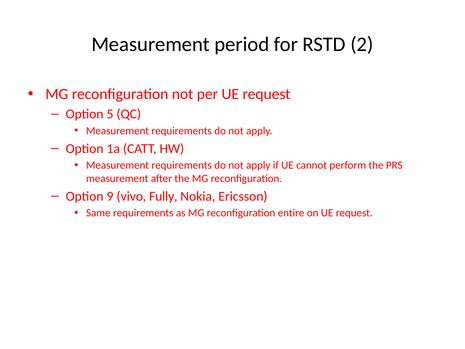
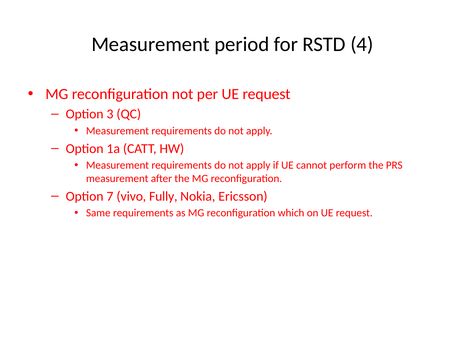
2: 2 -> 4
5: 5 -> 3
9: 9 -> 7
entire: entire -> which
